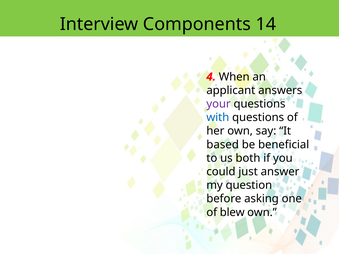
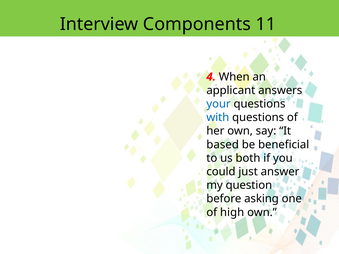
14: 14 -> 11
your colour: purple -> blue
blew: blew -> high
